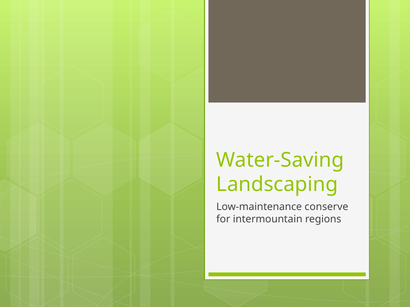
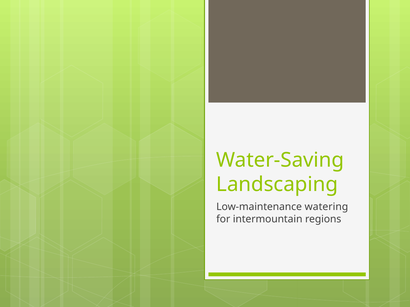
conserve: conserve -> watering
